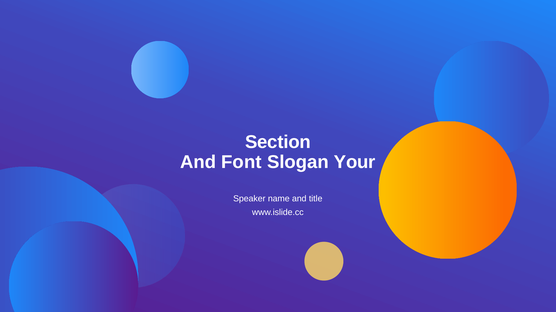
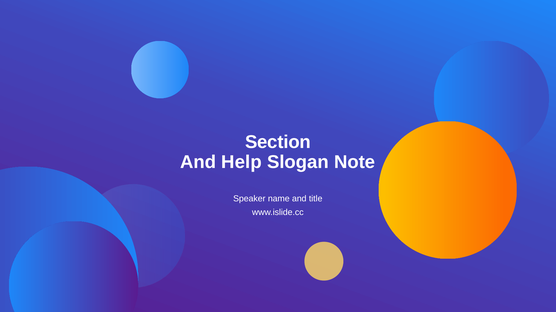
Font: Font -> Help
Your: Your -> Note
